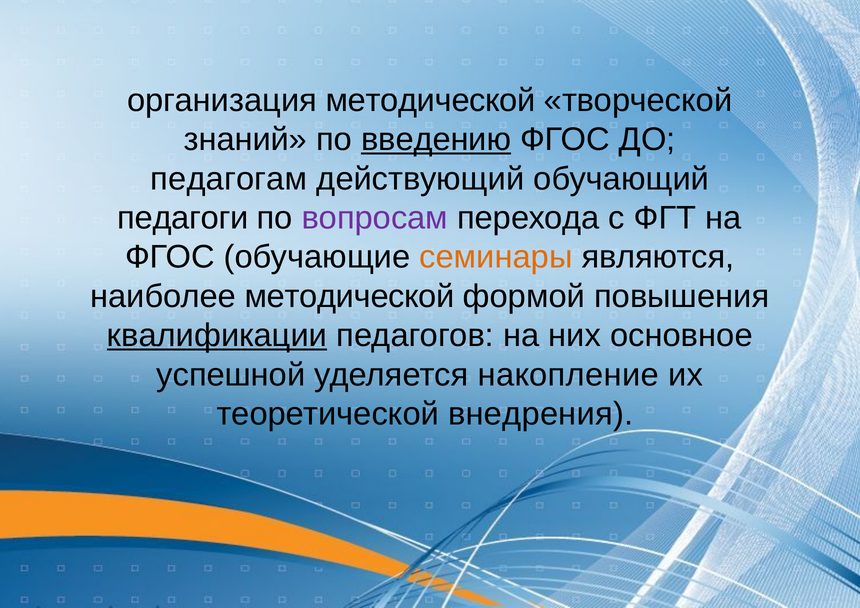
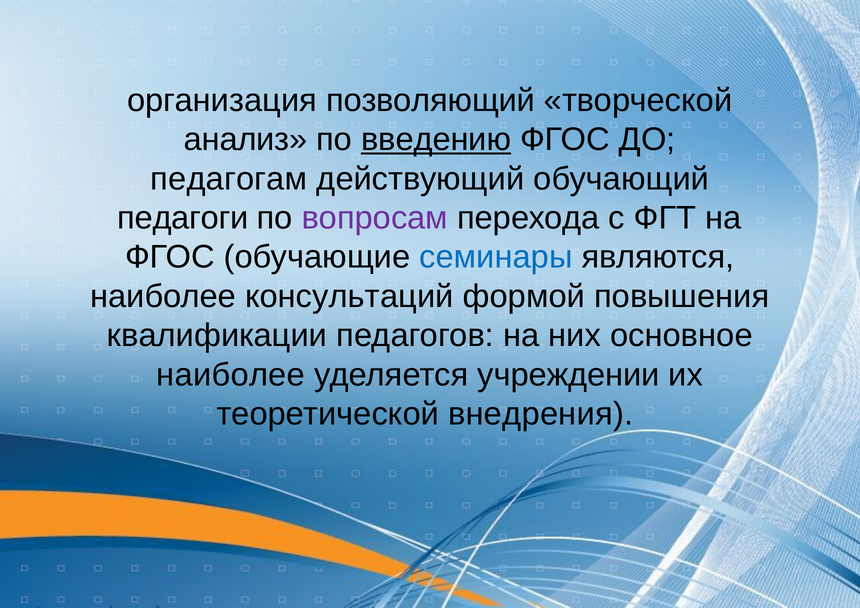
организация методической: методической -> позволяющий
знаний: знаний -> анализ
семинары colour: orange -> blue
наиболее методической: методической -> консультаций
квалификации underline: present -> none
успешной at (231, 375): успешной -> наиболее
накопление: накопление -> учреждении
